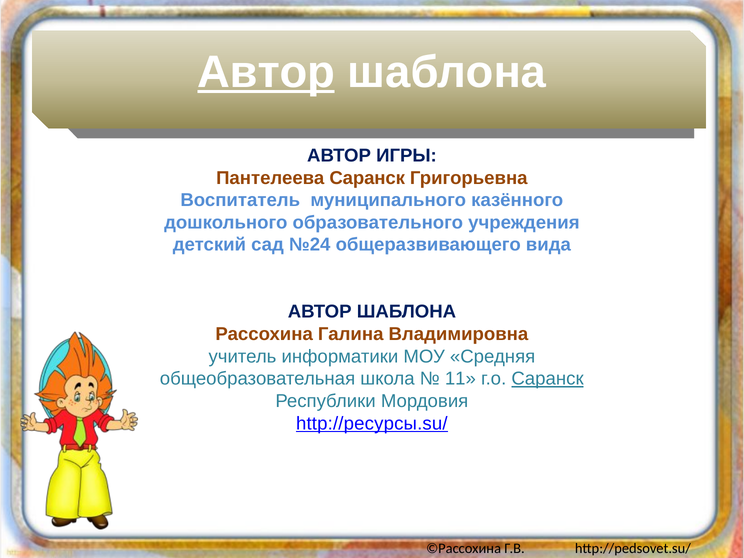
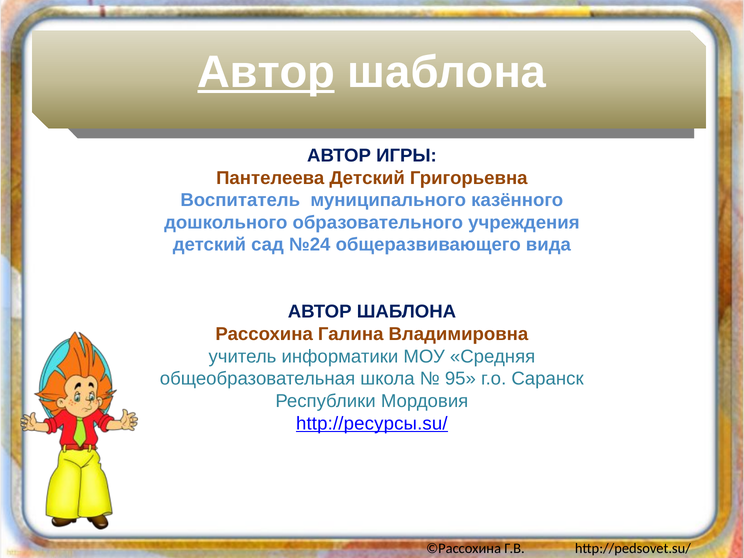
Пантелеева Саранск: Саранск -> Детский
11: 11 -> 95
Саранск at (548, 379) underline: present -> none
